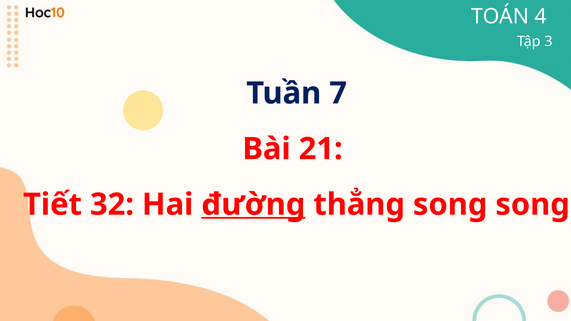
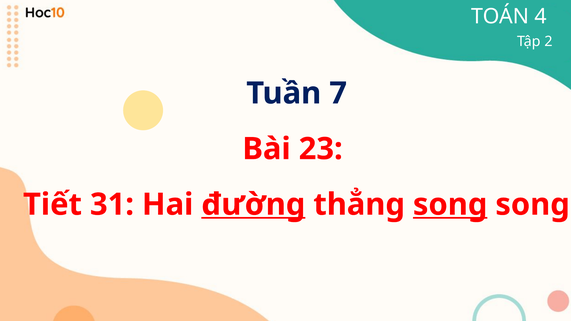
3: 3 -> 2
21: 21 -> 23
32: 32 -> 31
song at (450, 205) underline: none -> present
